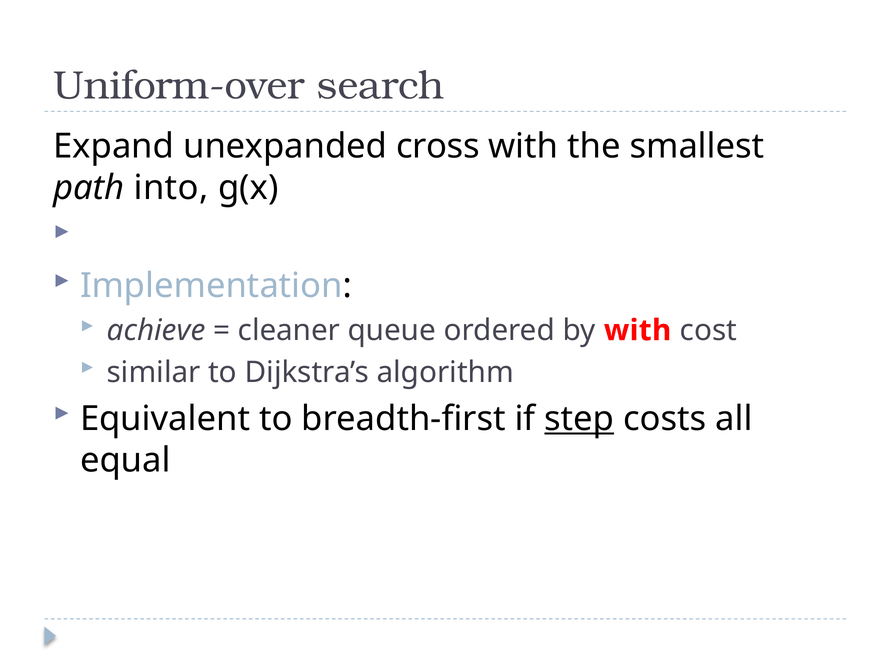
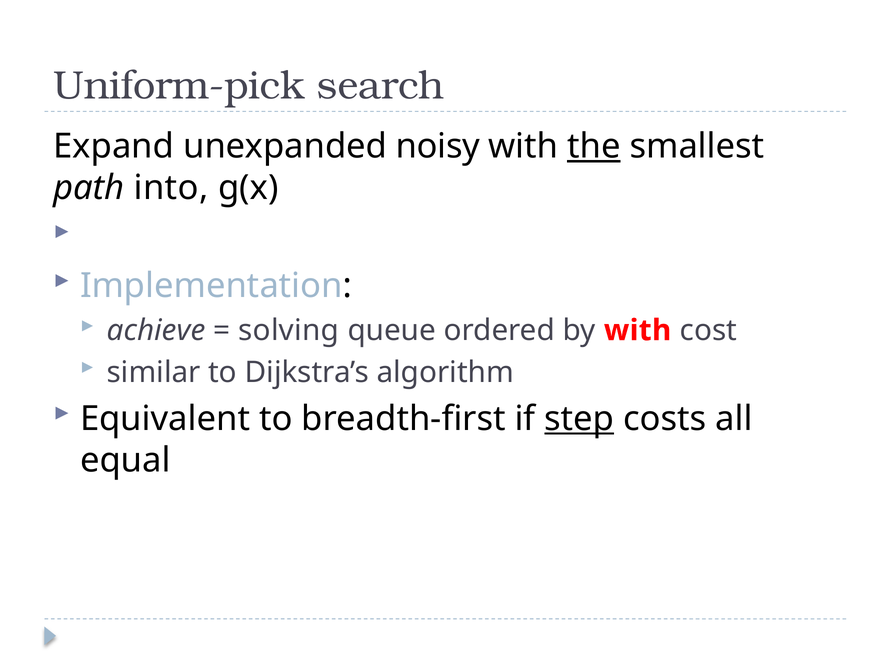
Uniform-over: Uniform-over -> Uniform-pick
cross: cross -> noisy
the underline: none -> present
cleaner: cleaner -> solving
